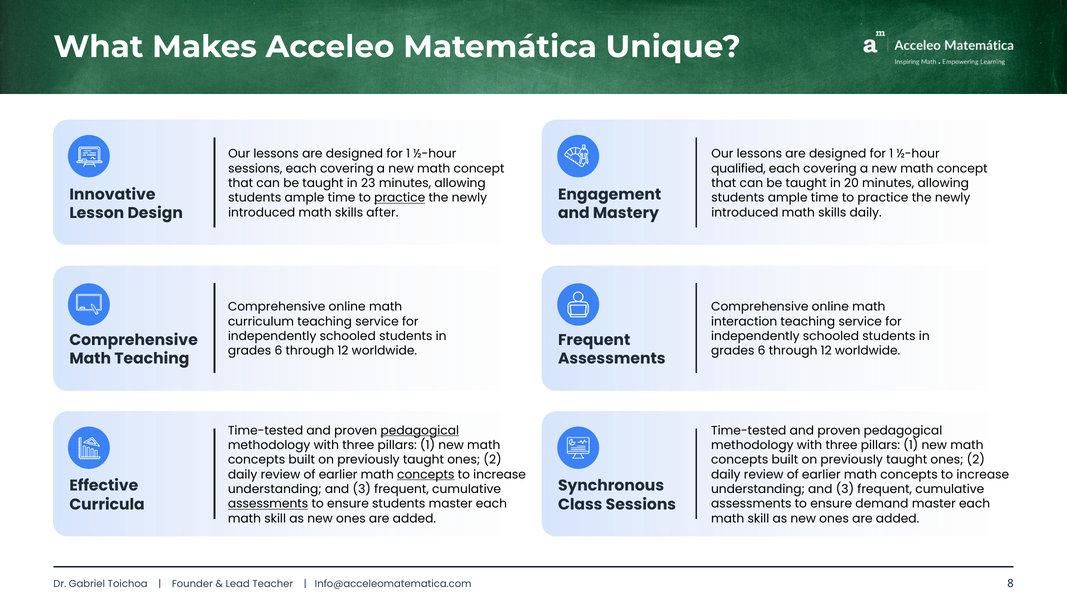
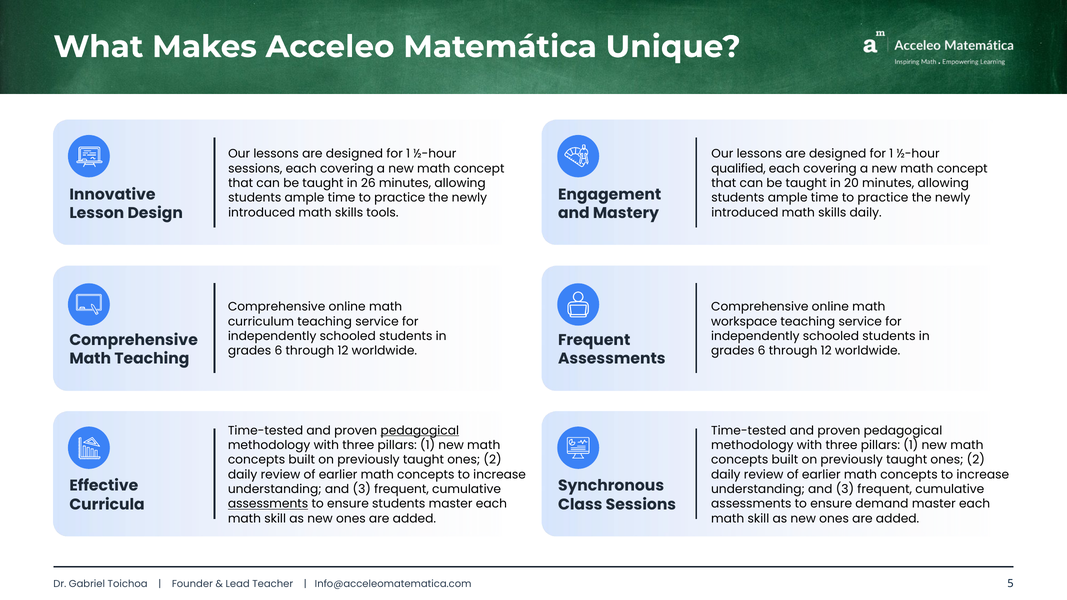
23: 23 -> 26
practice at (400, 198) underline: present -> none
after: after -> tools
interaction: interaction -> workspace
concepts at (426, 475) underline: present -> none
8: 8 -> 5
